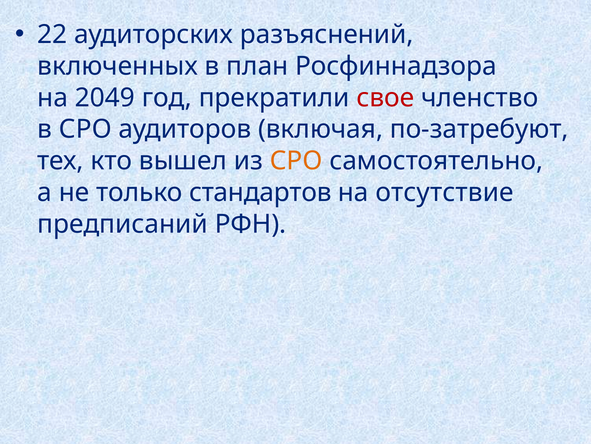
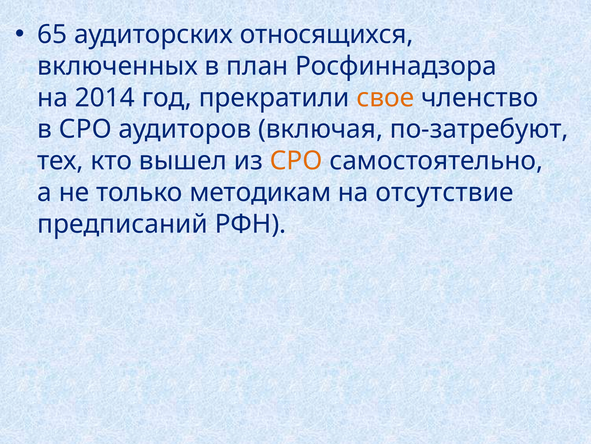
22: 22 -> 65
разъяснений: разъяснений -> относящихся
2049: 2049 -> 2014
свое colour: red -> orange
стандартов: стандартов -> методикам
